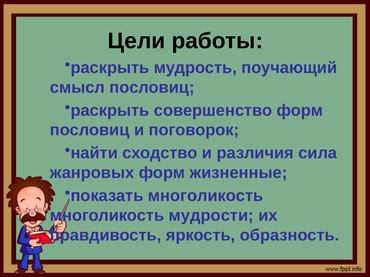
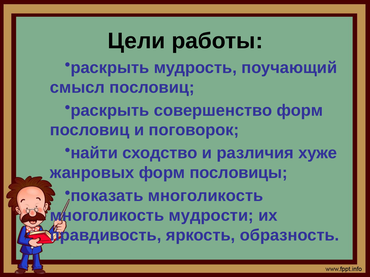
сила: сила -> хуже
жизненные: жизненные -> пословицы
